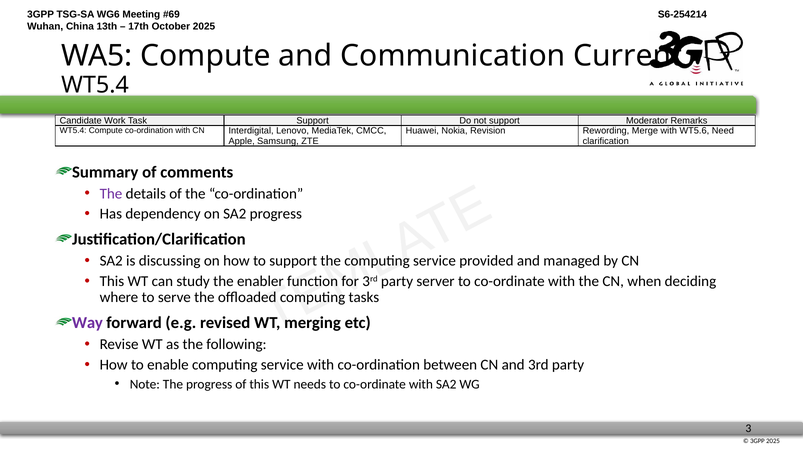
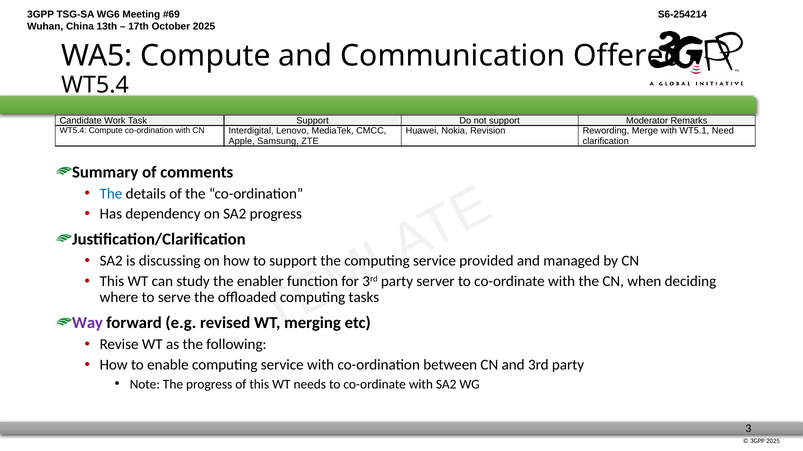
Current: Current -> Offered
WT5.6: WT5.6 -> WT5.1
The at (111, 194) colour: purple -> blue
